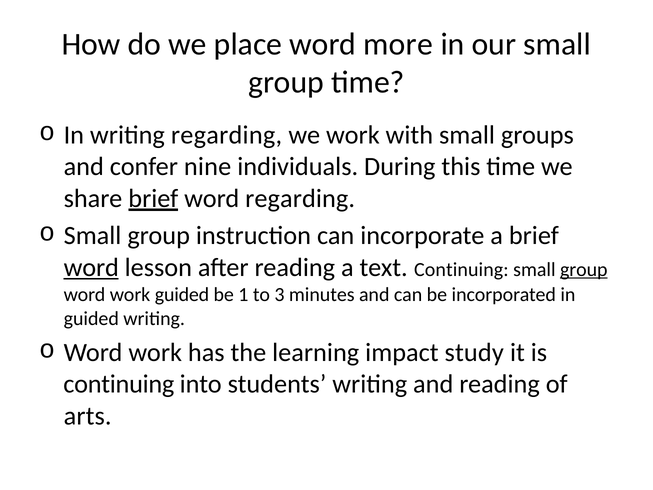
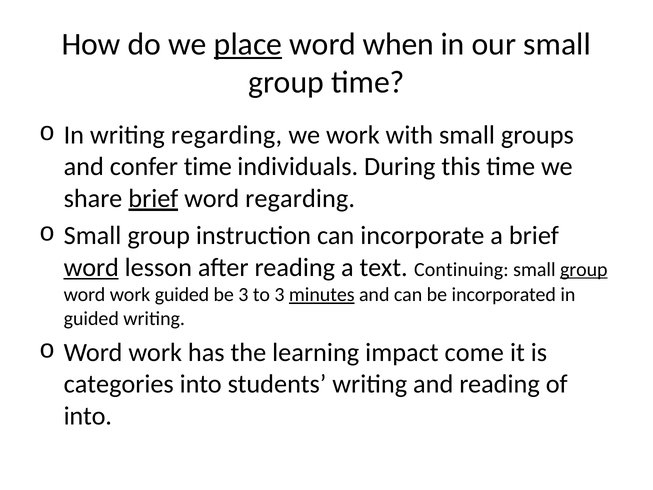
place underline: none -> present
more: more -> when
confer nine: nine -> time
be 1: 1 -> 3
minutes underline: none -> present
study: study -> come
continuing at (119, 384): continuing -> categories
arts at (88, 416): arts -> into
